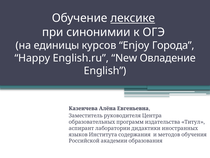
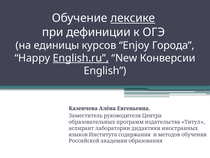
синонимии: синонимии -> дефиниции
English.ru underline: none -> present
Овладение: Овладение -> Конверсии
